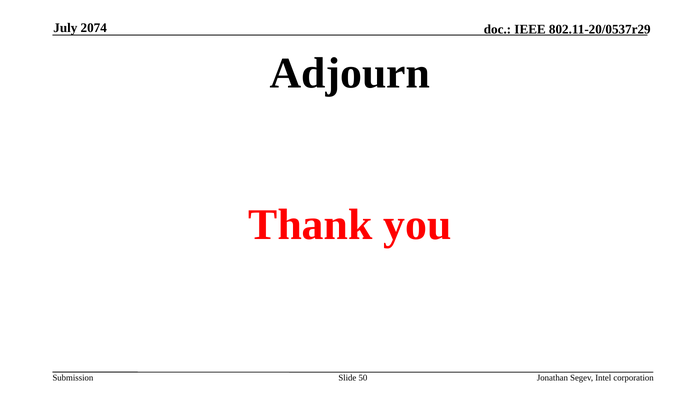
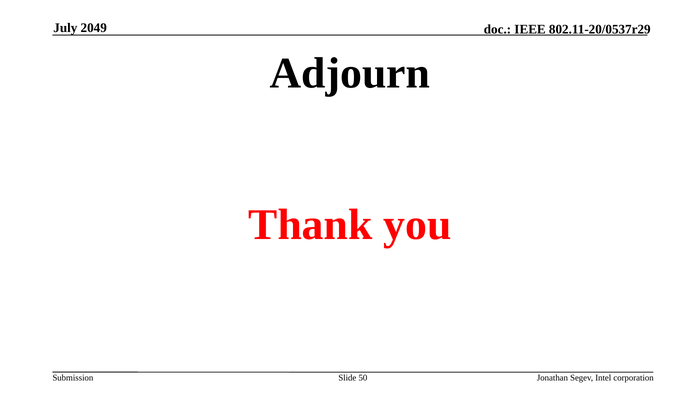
2074: 2074 -> 2049
